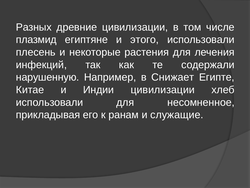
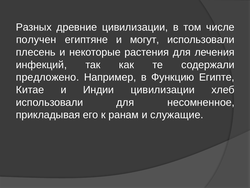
плазмид: плазмид -> получен
этого: этого -> могут
нарушенную: нарушенную -> предложено
Снижает: Снижает -> Функцию
